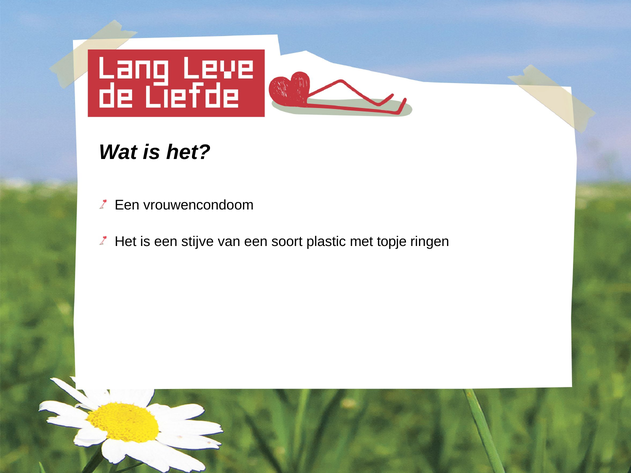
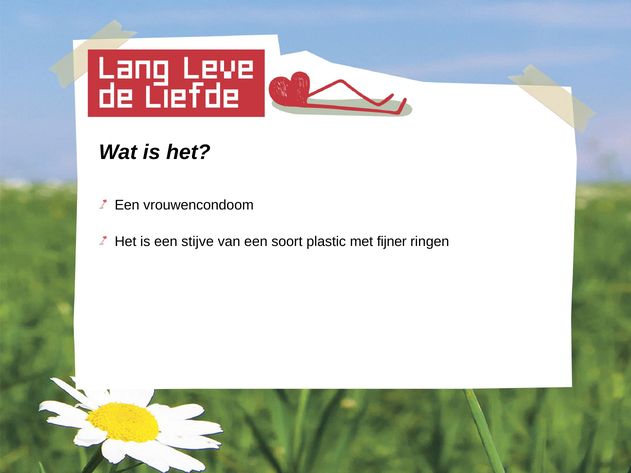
topje: topje -> fijner
